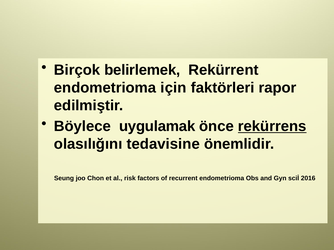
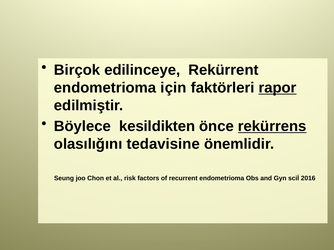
belirlemek: belirlemek -> edilinceye
rapor underline: none -> present
uygulamak: uygulamak -> kesildikten
